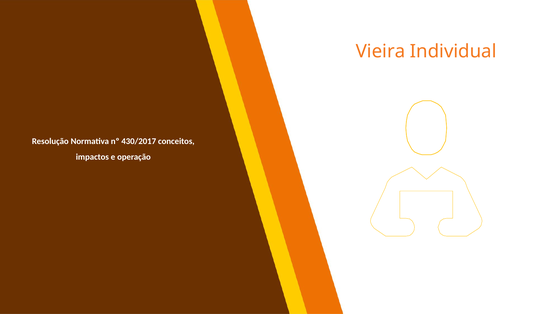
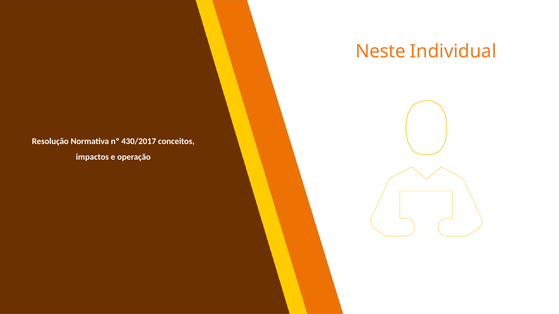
Vieira: Vieira -> Neste
